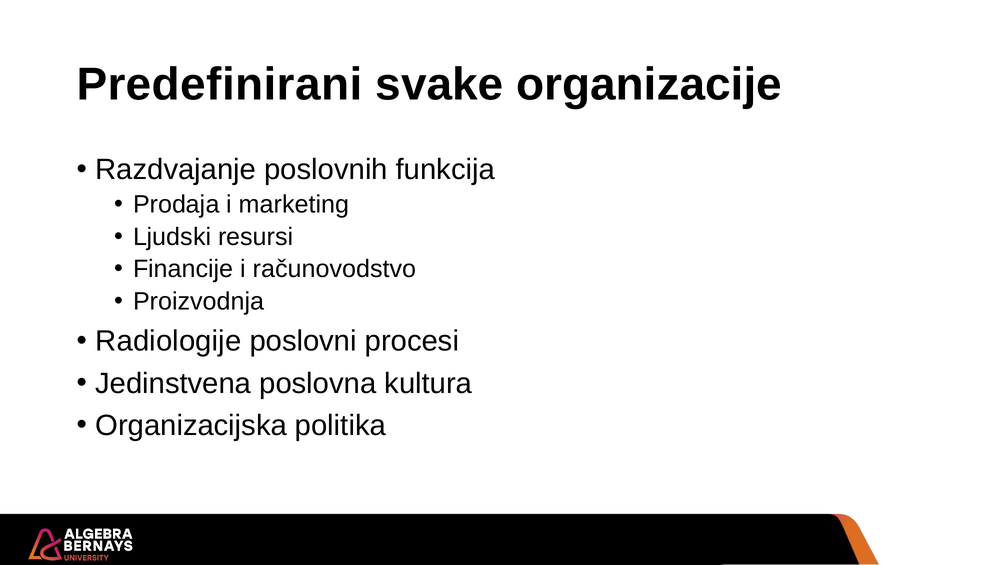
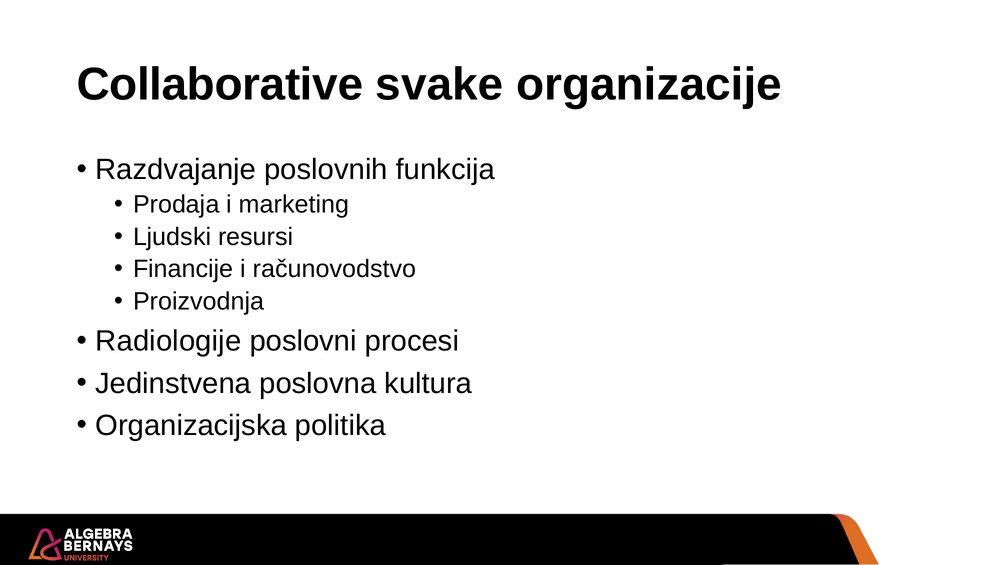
Predefinirani: Predefinirani -> Collaborative
